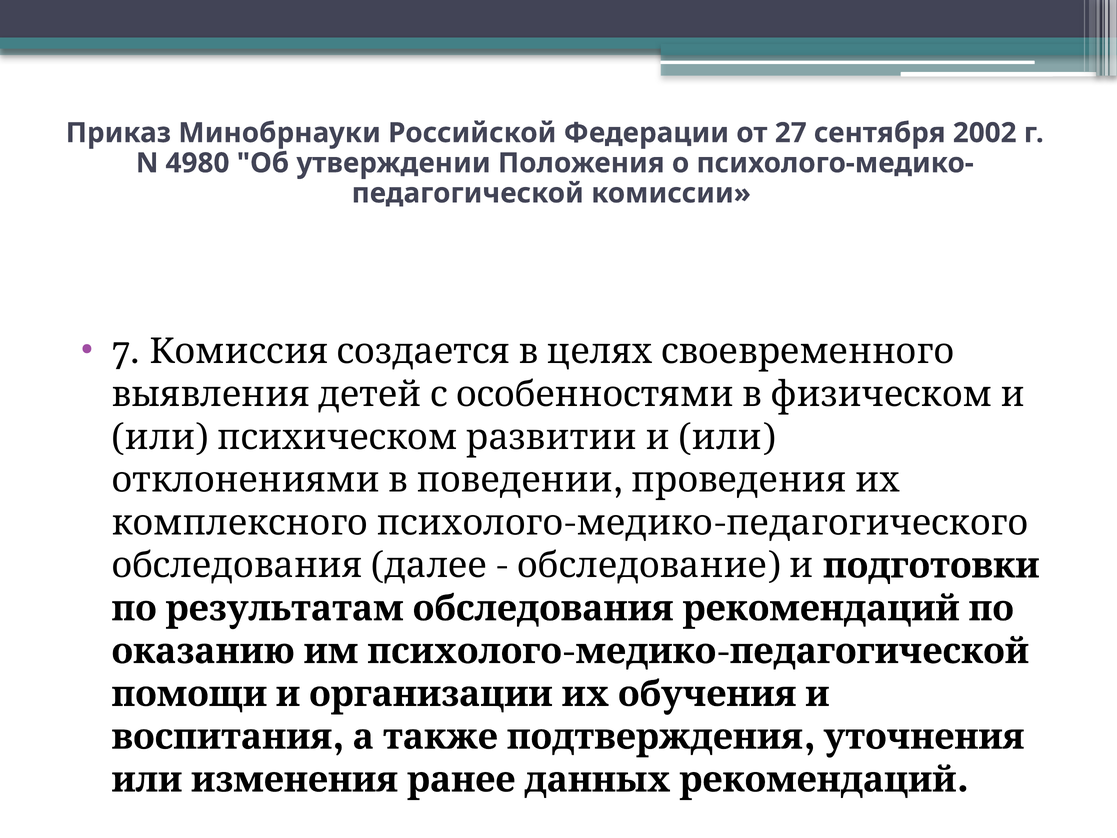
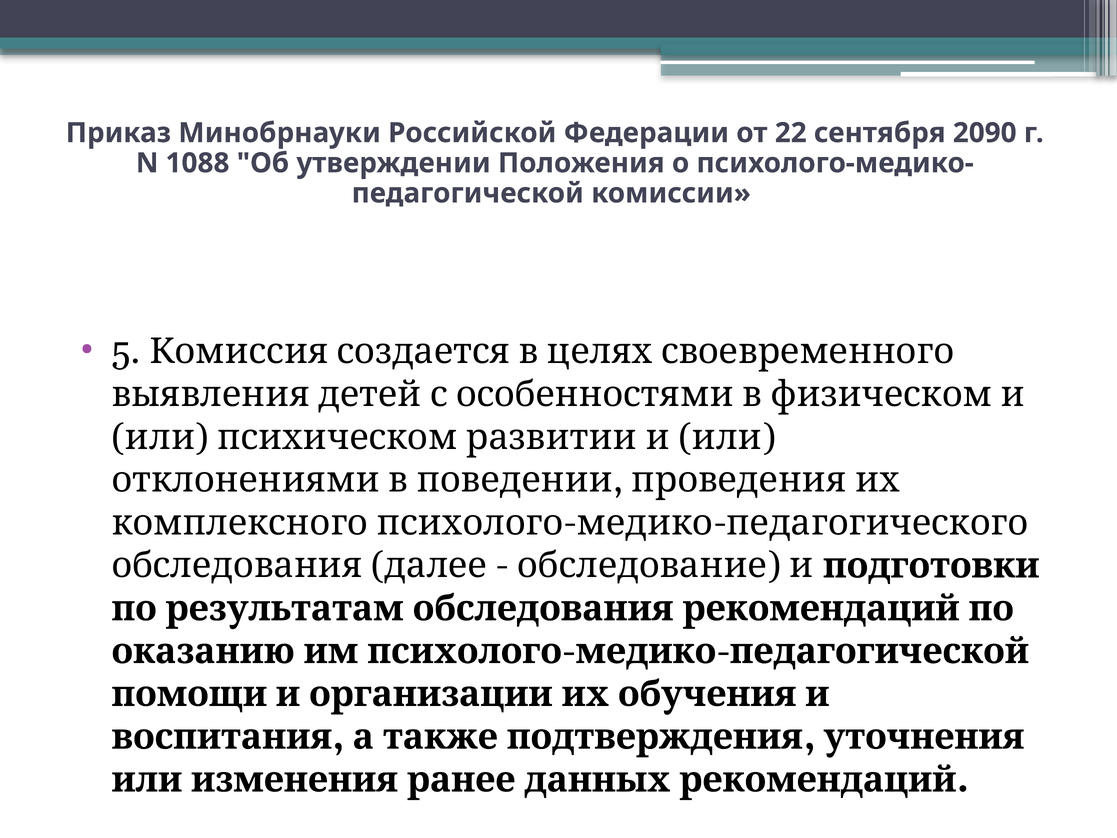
27: 27 -> 22
2002: 2002 -> 2090
4980: 4980 -> 1088
7: 7 -> 5
